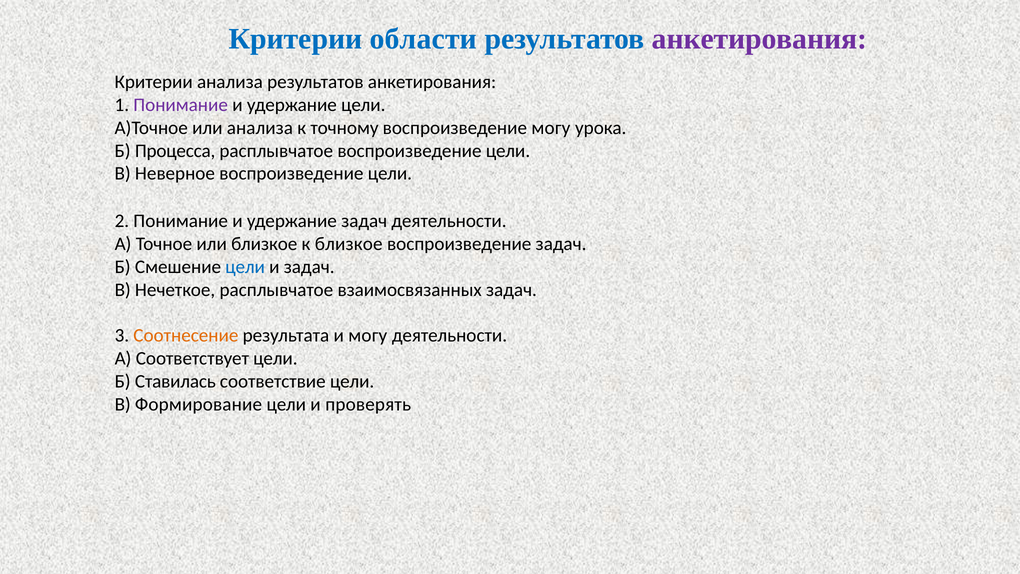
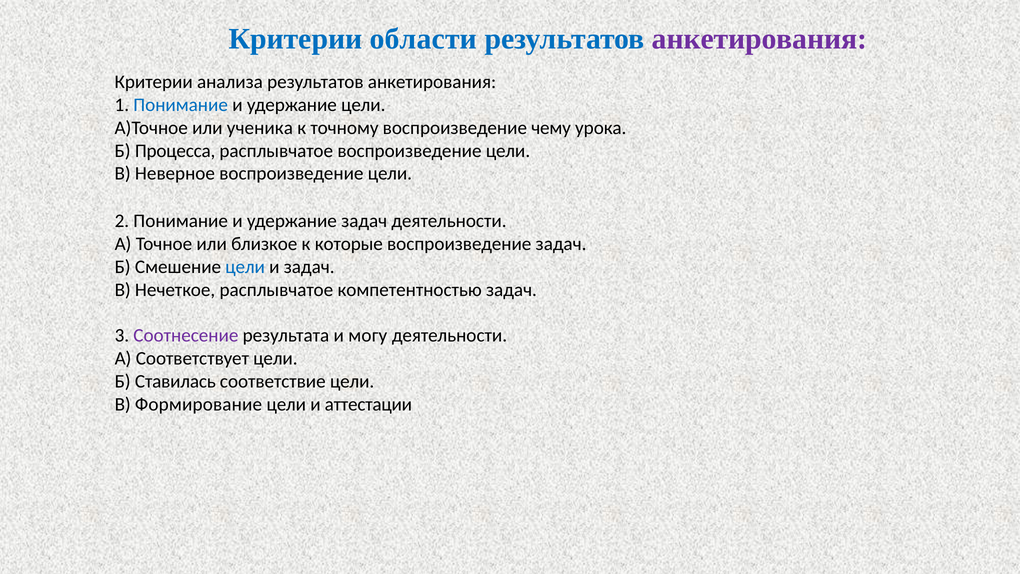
Понимание at (181, 105) colour: purple -> blue
или анализа: анализа -> ученика
воспроизведение могу: могу -> чему
к близкое: близкое -> которые
взаимосвязанных: взаимосвязанных -> компетентностью
Соотнесение colour: orange -> purple
проверять: проверять -> аттестации
